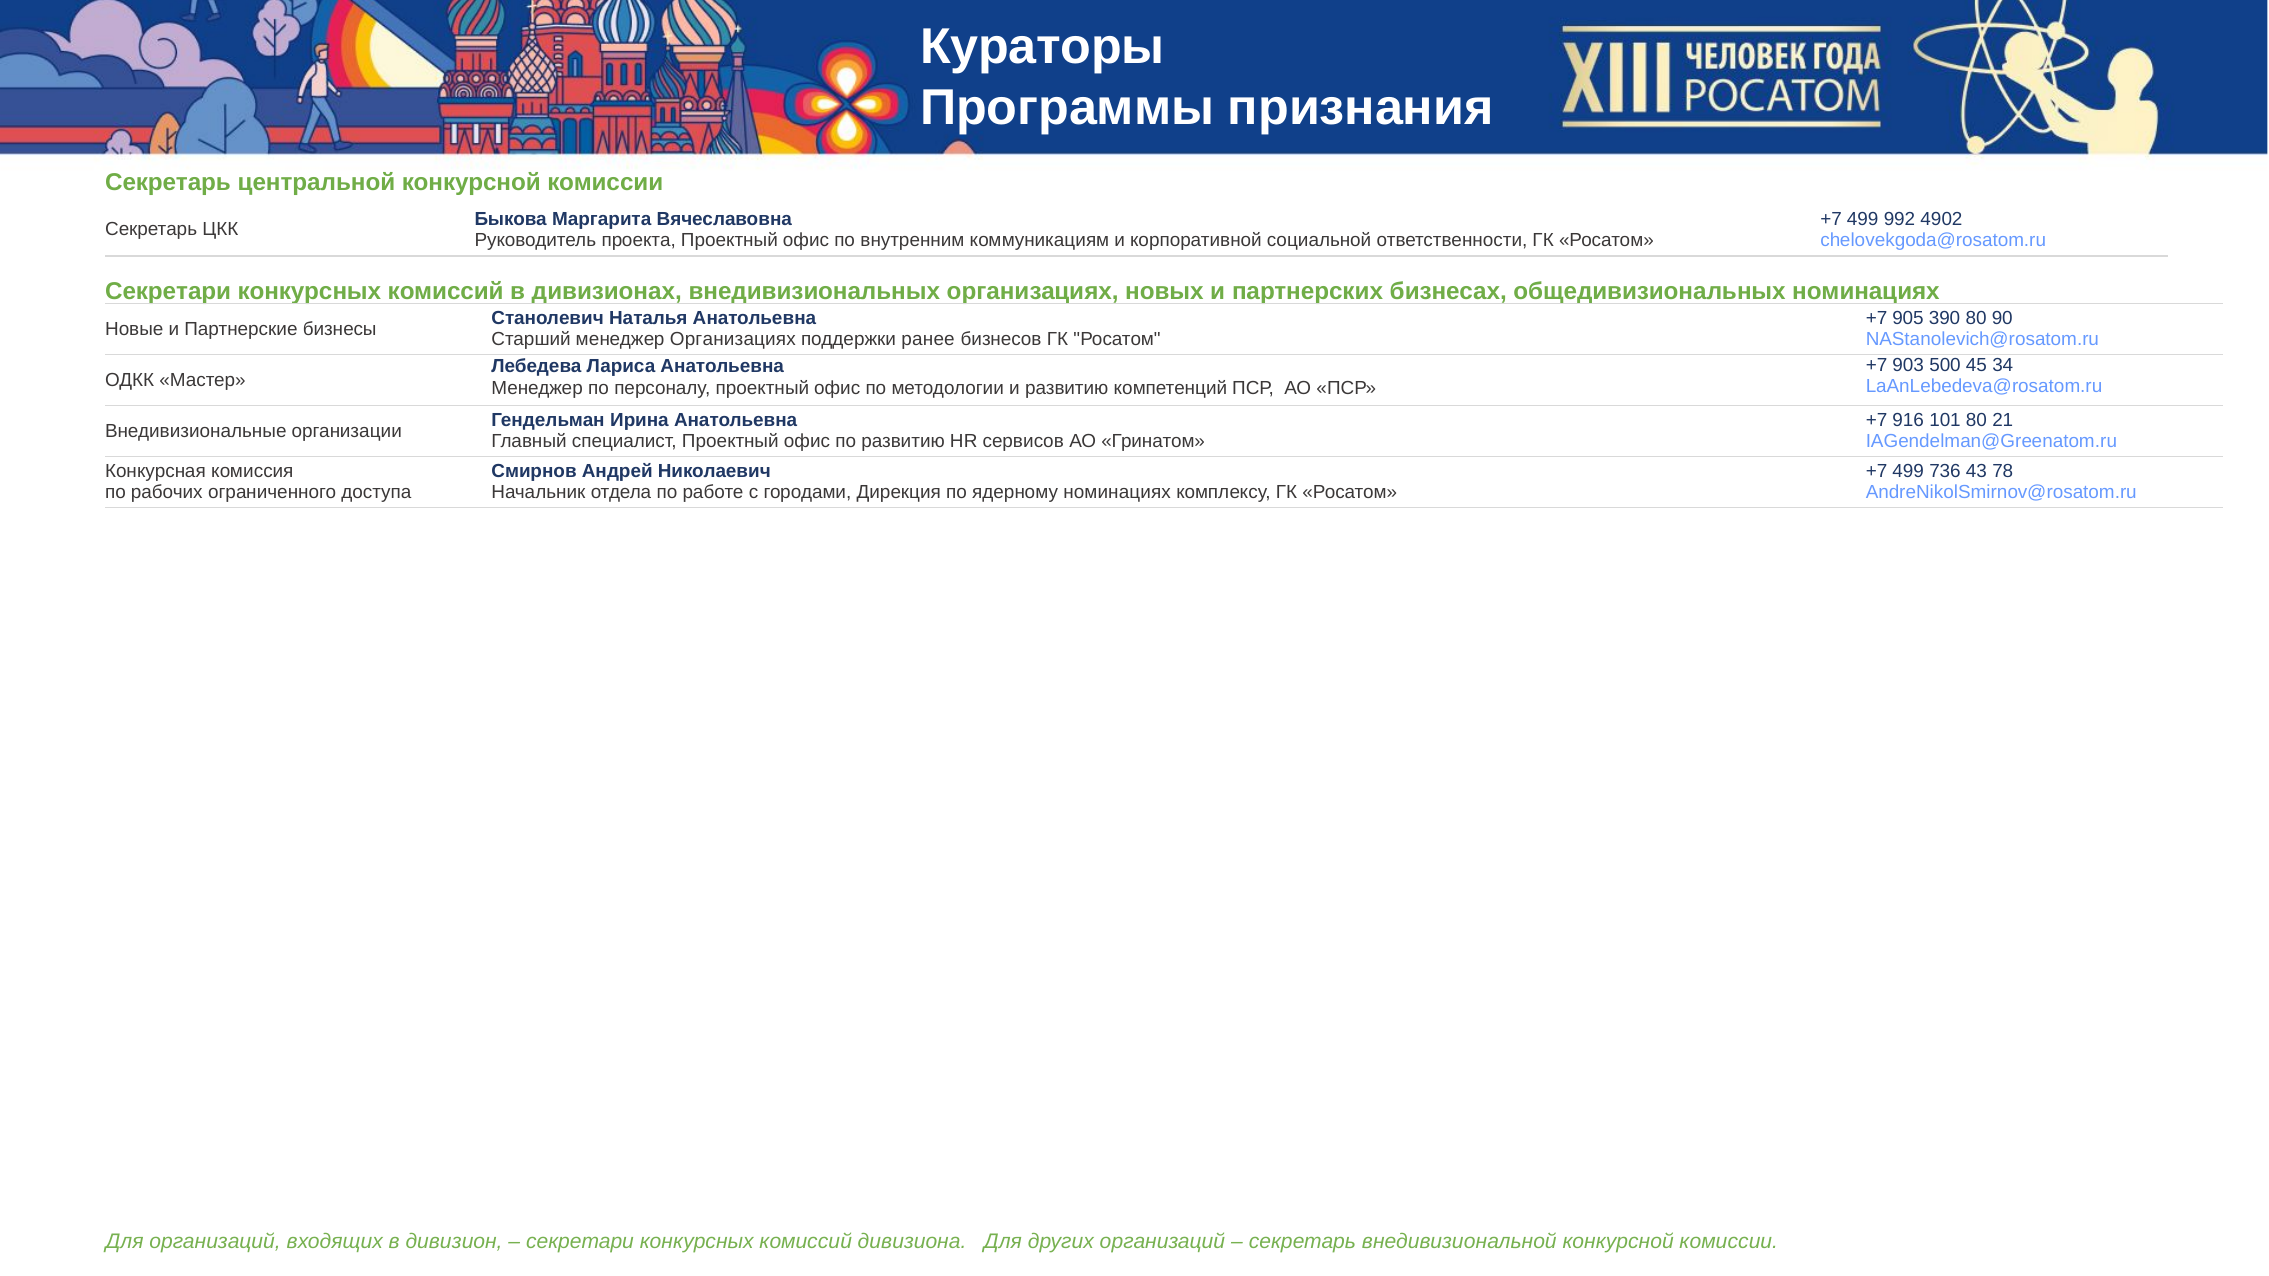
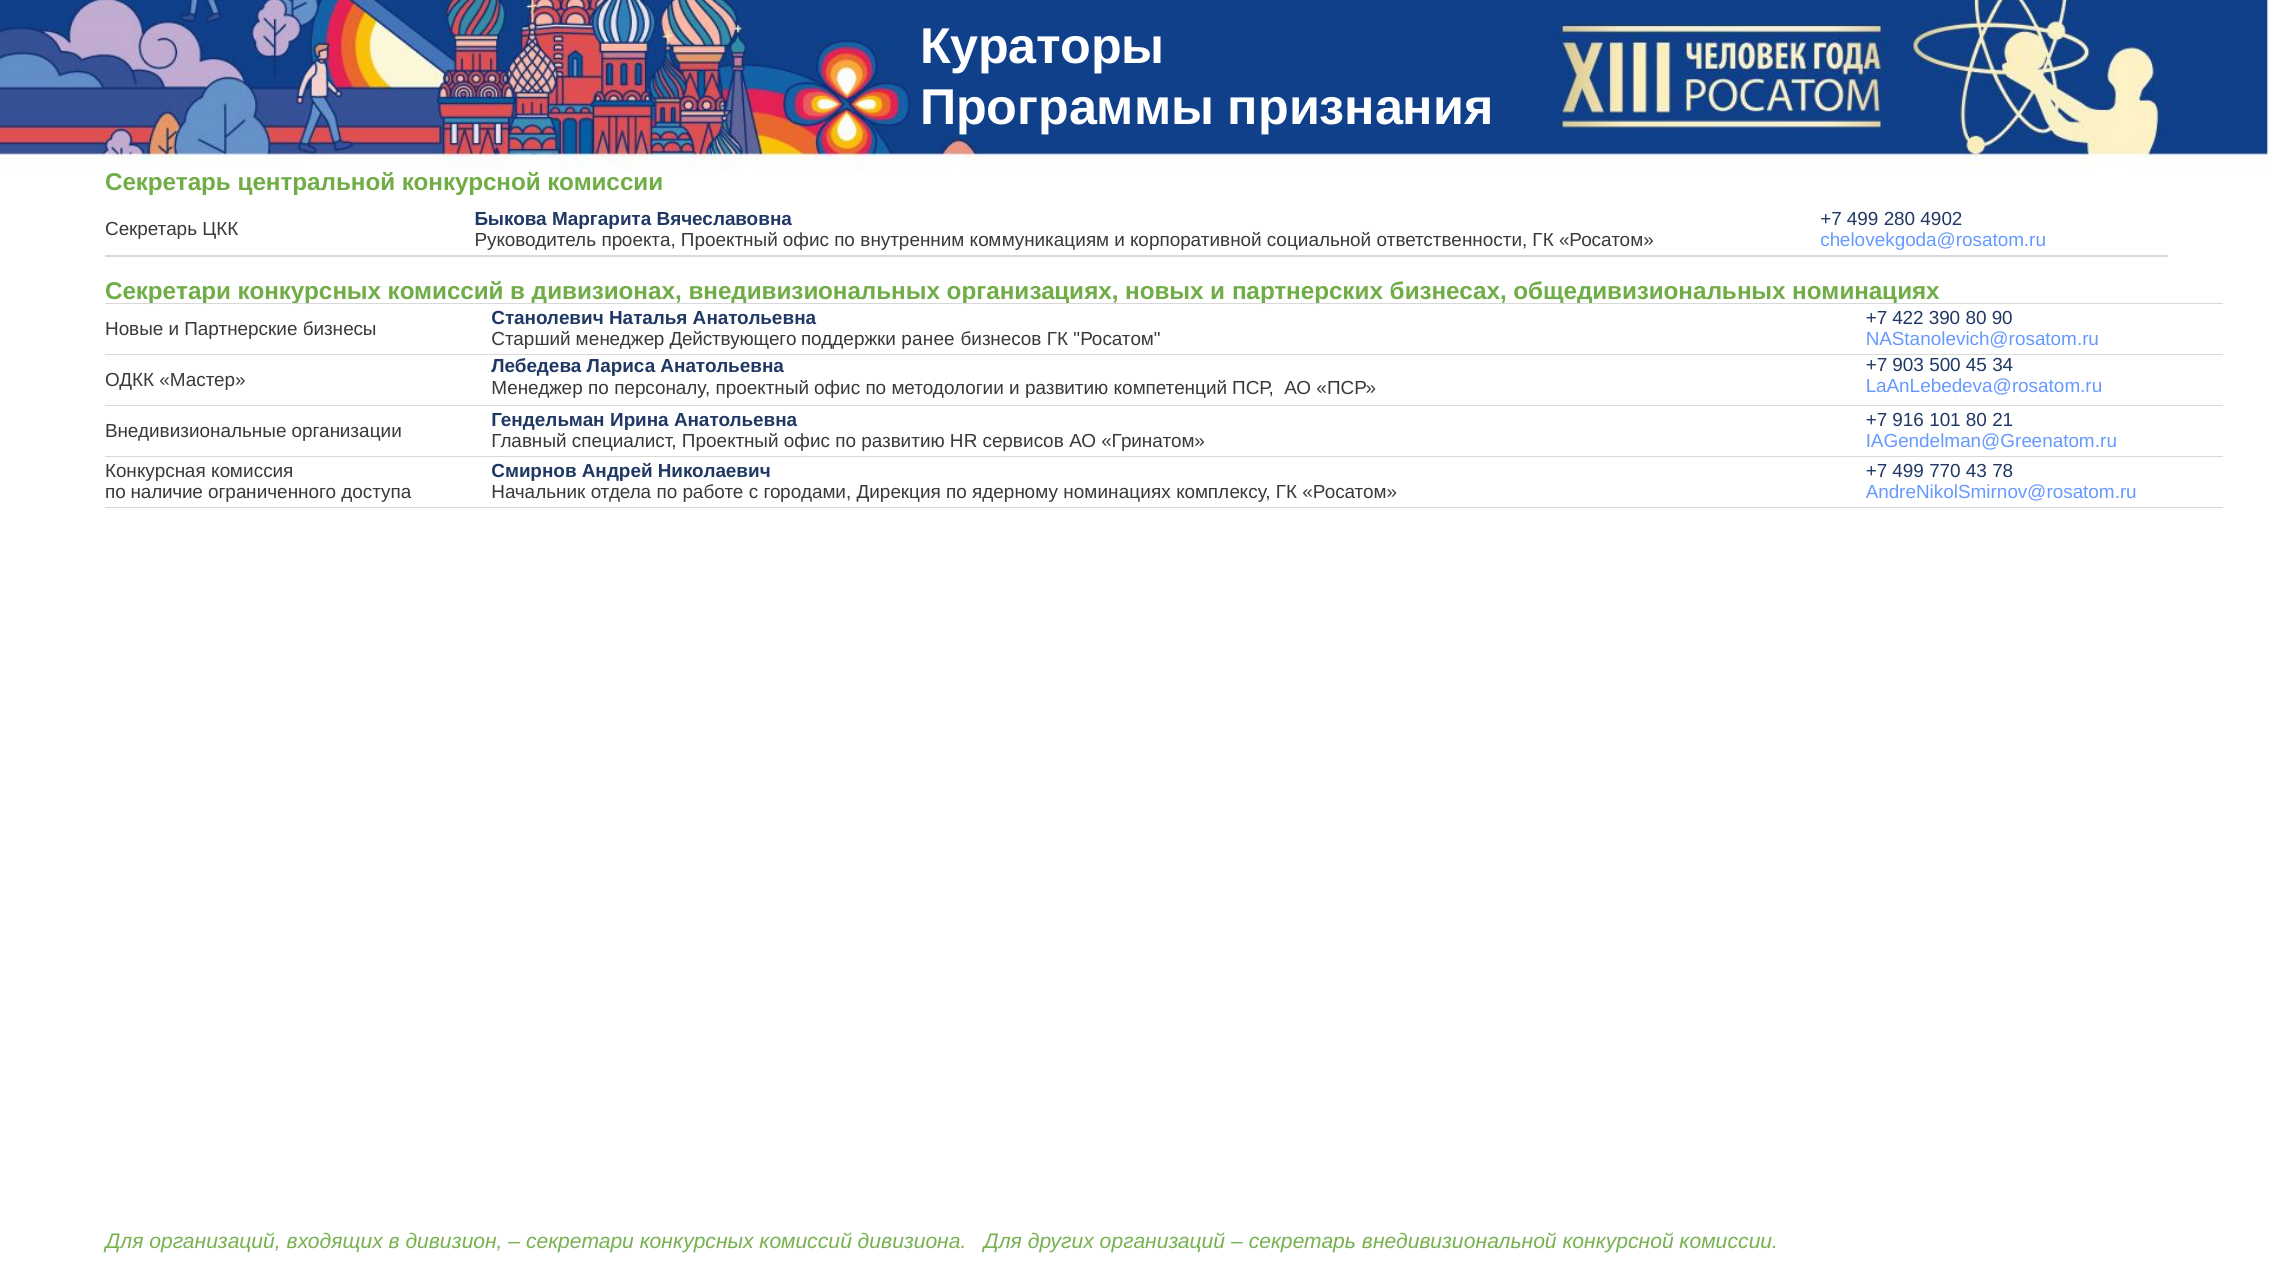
992: 992 -> 280
905: 905 -> 422
менеджер Организациях: Организациях -> Действующего
736: 736 -> 770
рабочих: рабочих -> наличие
